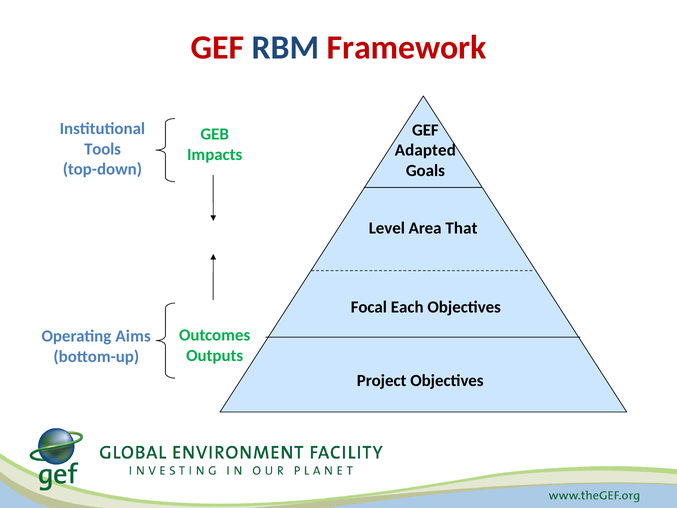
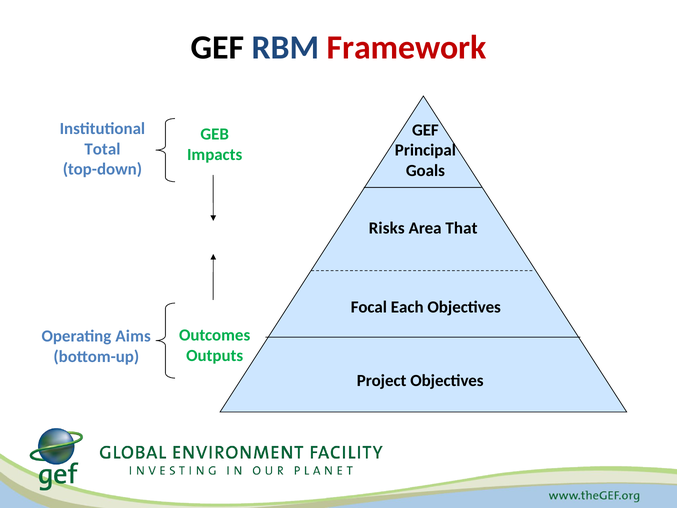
GEF at (217, 47) colour: red -> black
Tools: Tools -> Total
Adapted: Adapted -> Principal
Level: Level -> Risks
